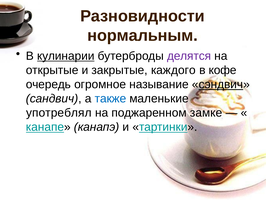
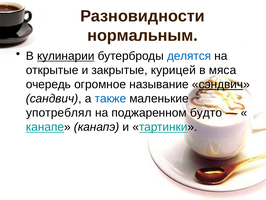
делятся colour: purple -> blue
каждого: каждого -> курицей
кофе: кофе -> мяса
замке: замке -> будто
